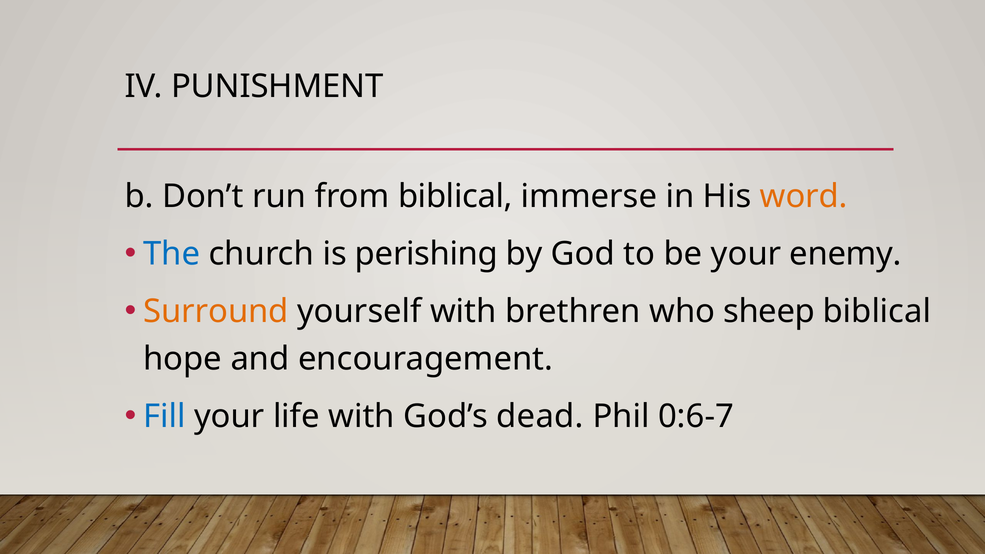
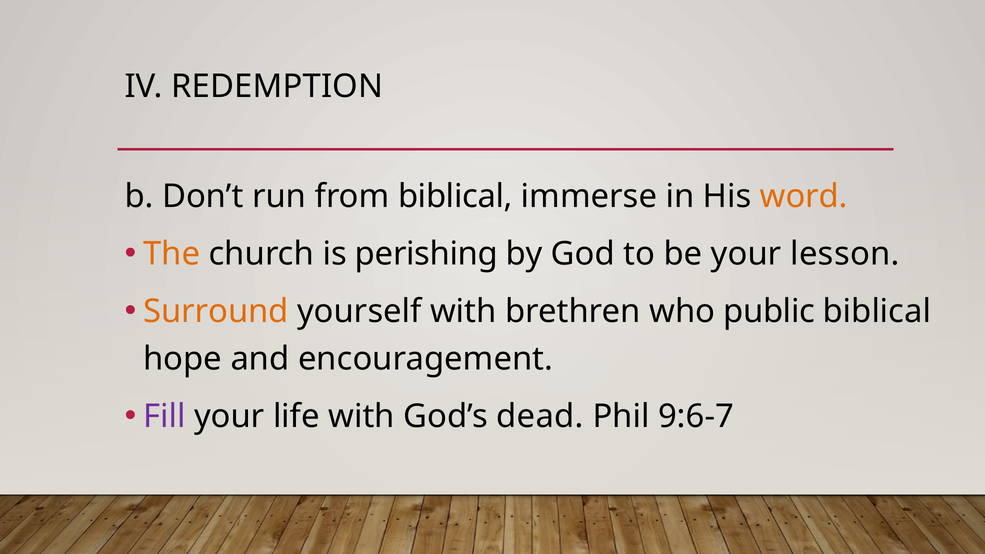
PUNISHMENT: PUNISHMENT -> REDEMPTION
The colour: blue -> orange
enemy: enemy -> lesson
sheep: sheep -> public
Fill colour: blue -> purple
0:6-7: 0:6-7 -> 9:6-7
